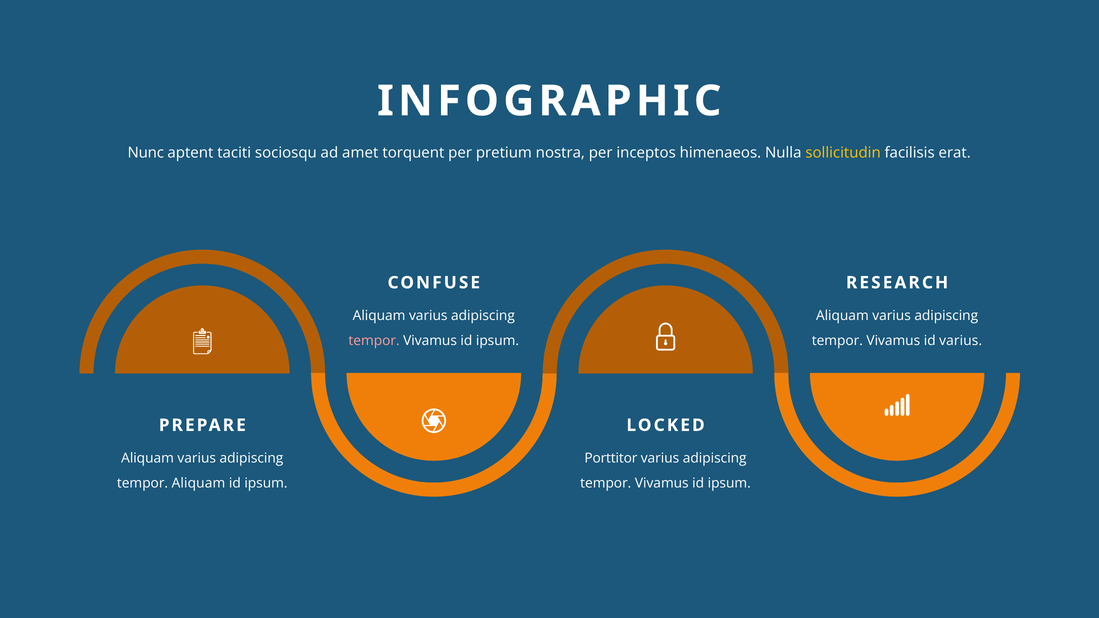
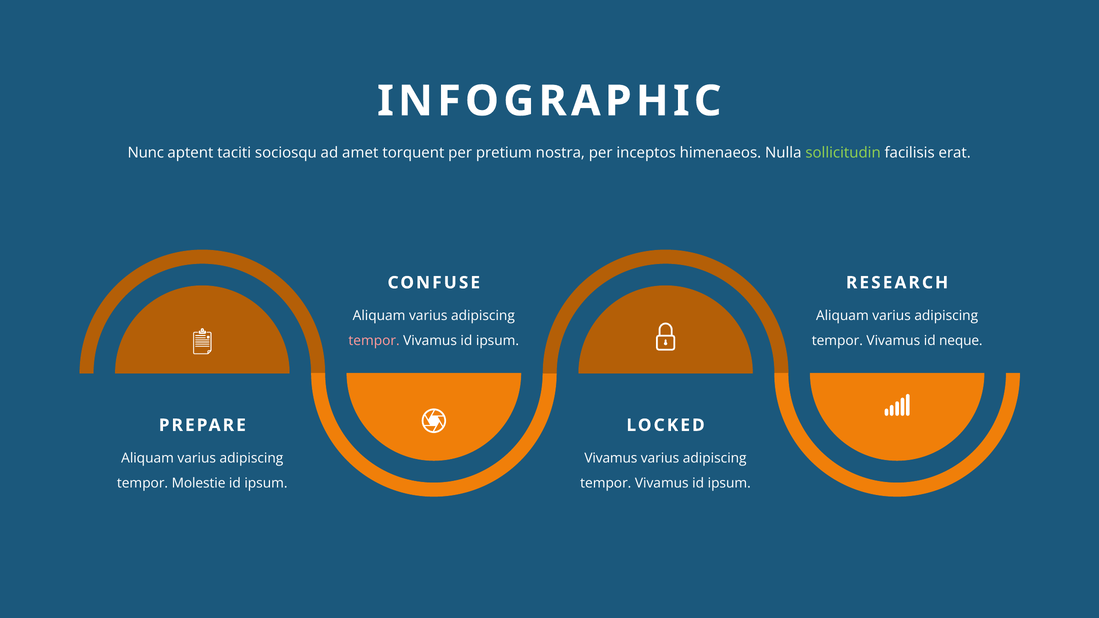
sollicitudin colour: yellow -> light green
id varius: varius -> neque
Porttitor at (611, 458): Porttitor -> Vivamus
tempor Aliquam: Aliquam -> Molestie
